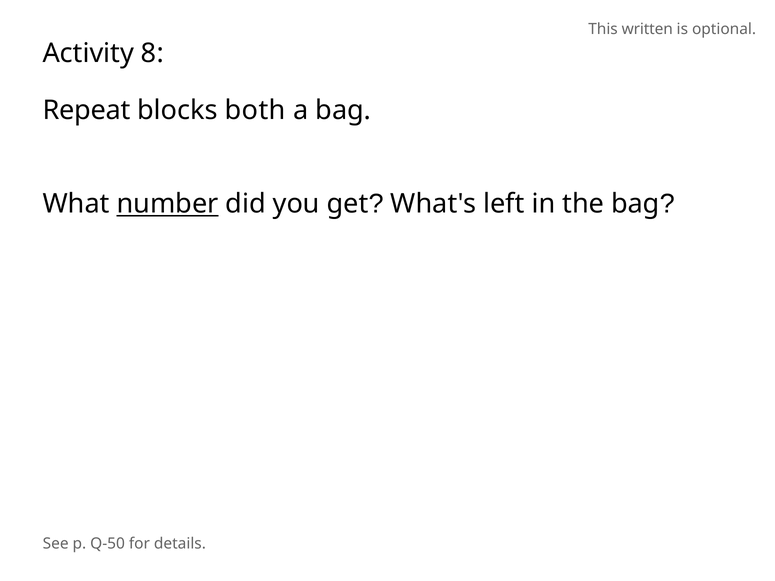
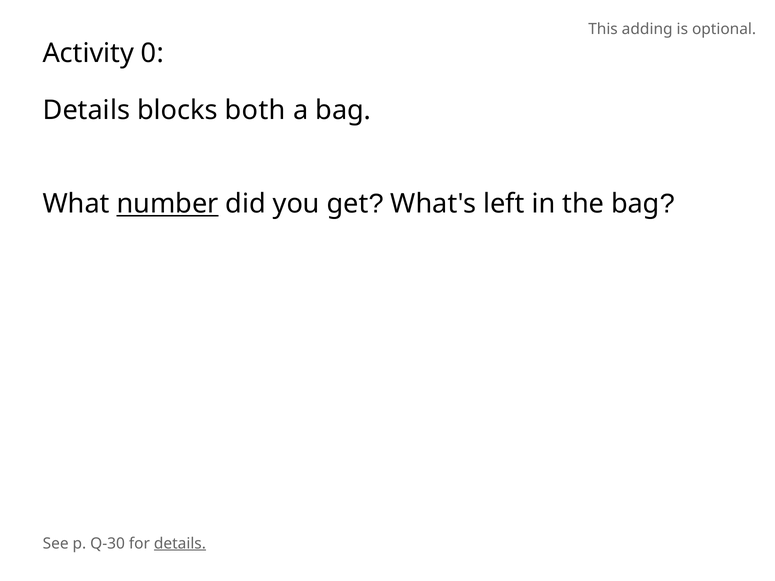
written: written -> adding
8: 8 -> 0
Repeat at (87, 110): Repeat -> Details
Q-50: Q-50 -> Q-30
details at (180, 544) underline: none -> present
